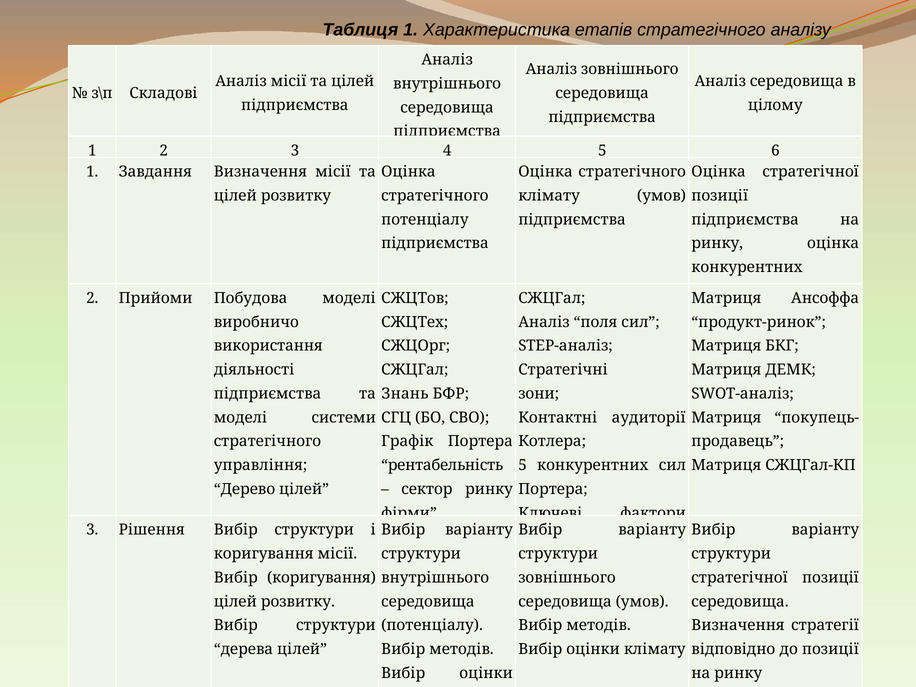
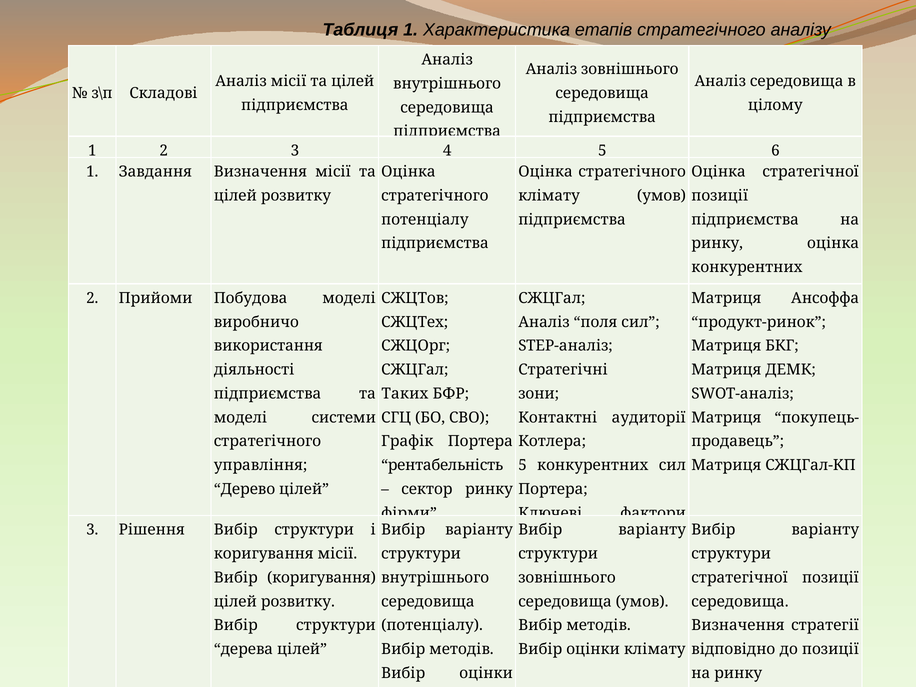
Знань: Знань -> Таких
